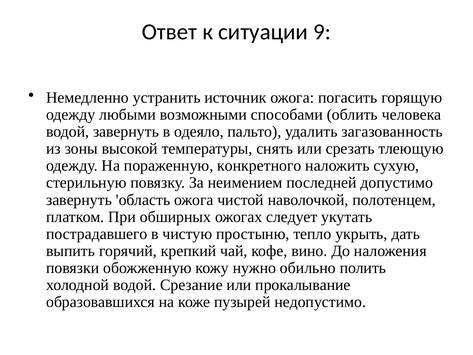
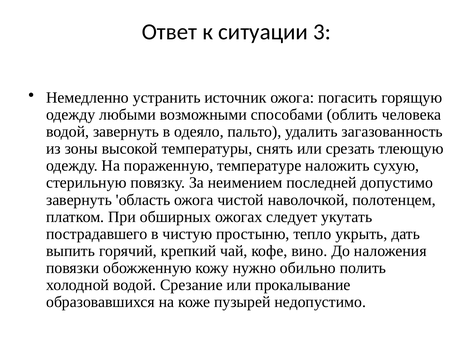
9: 9 -> 3
конкретного: конкретного -> температуре
